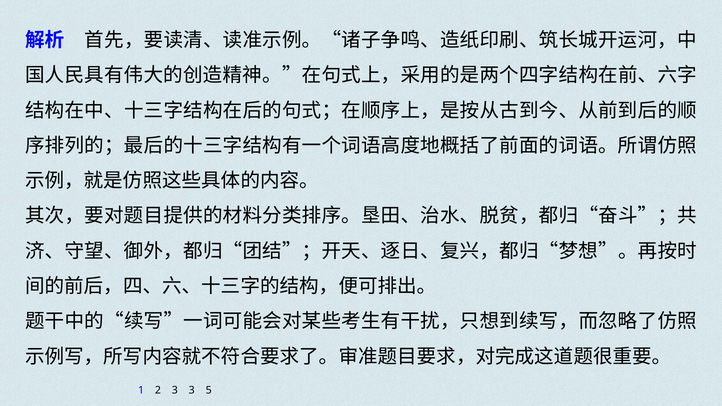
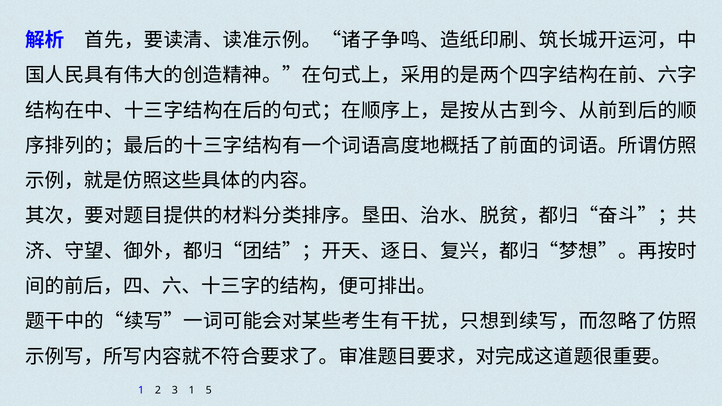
3 3: 3 -> 1
